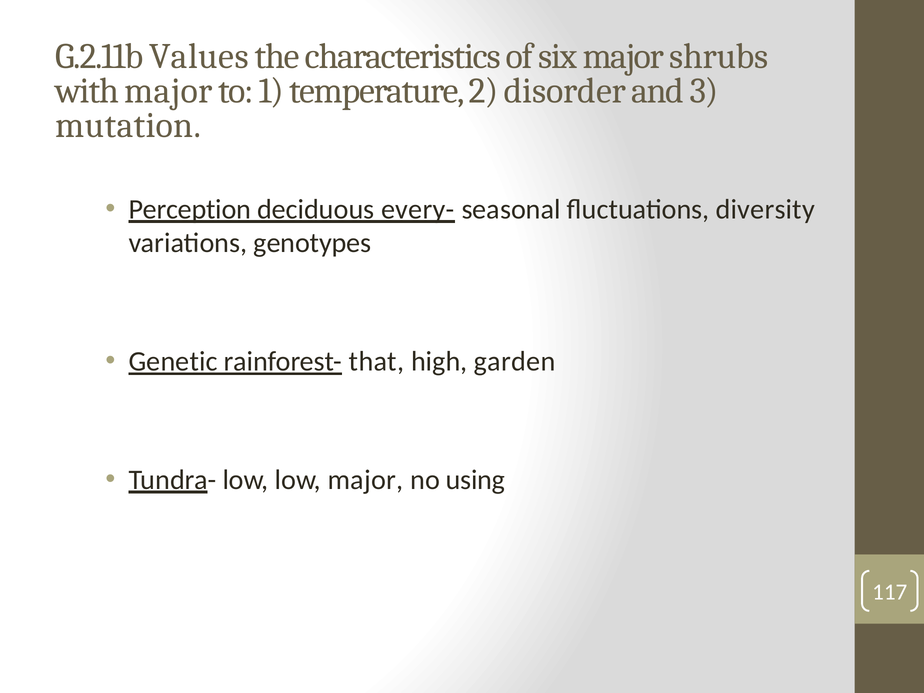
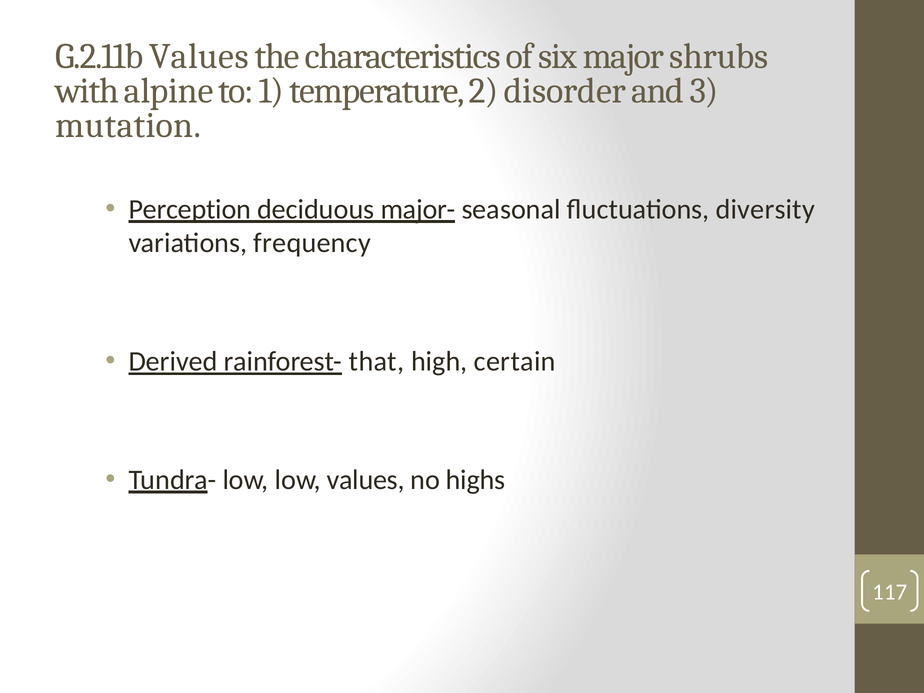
with major: major -> alpine
every-: every- -> major-
genotypes: genotypes -> frequency
Genetic: Genetic -> Derived
garden: garden -> certain
low major: major -> values
using: using -> highs
